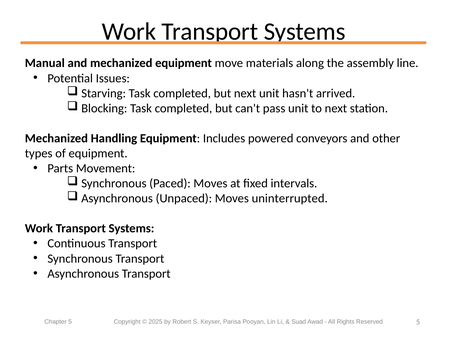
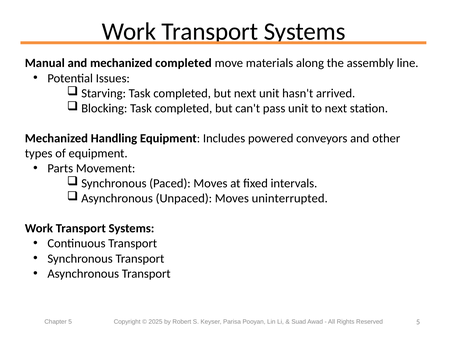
mechanized equipment: equipment -> completed
